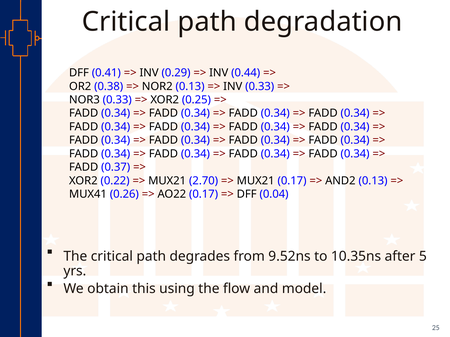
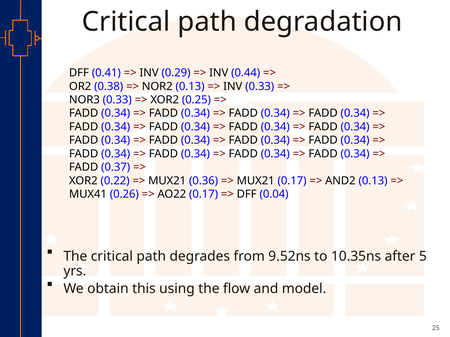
2.70: 2.70 -> 0.36
